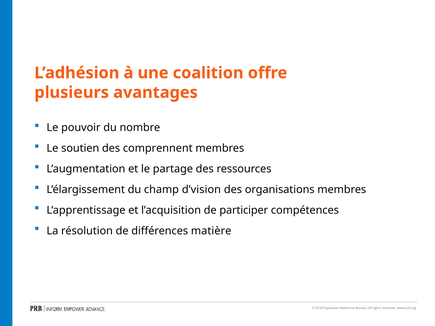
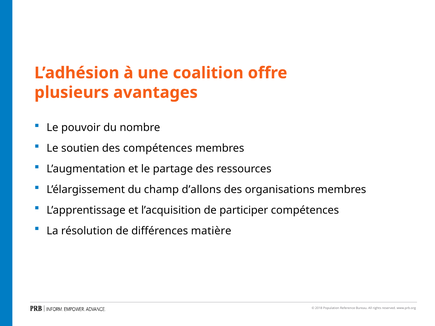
des comprennent: comprennent -> compétences
d’vision: d’vision -> d’allons
